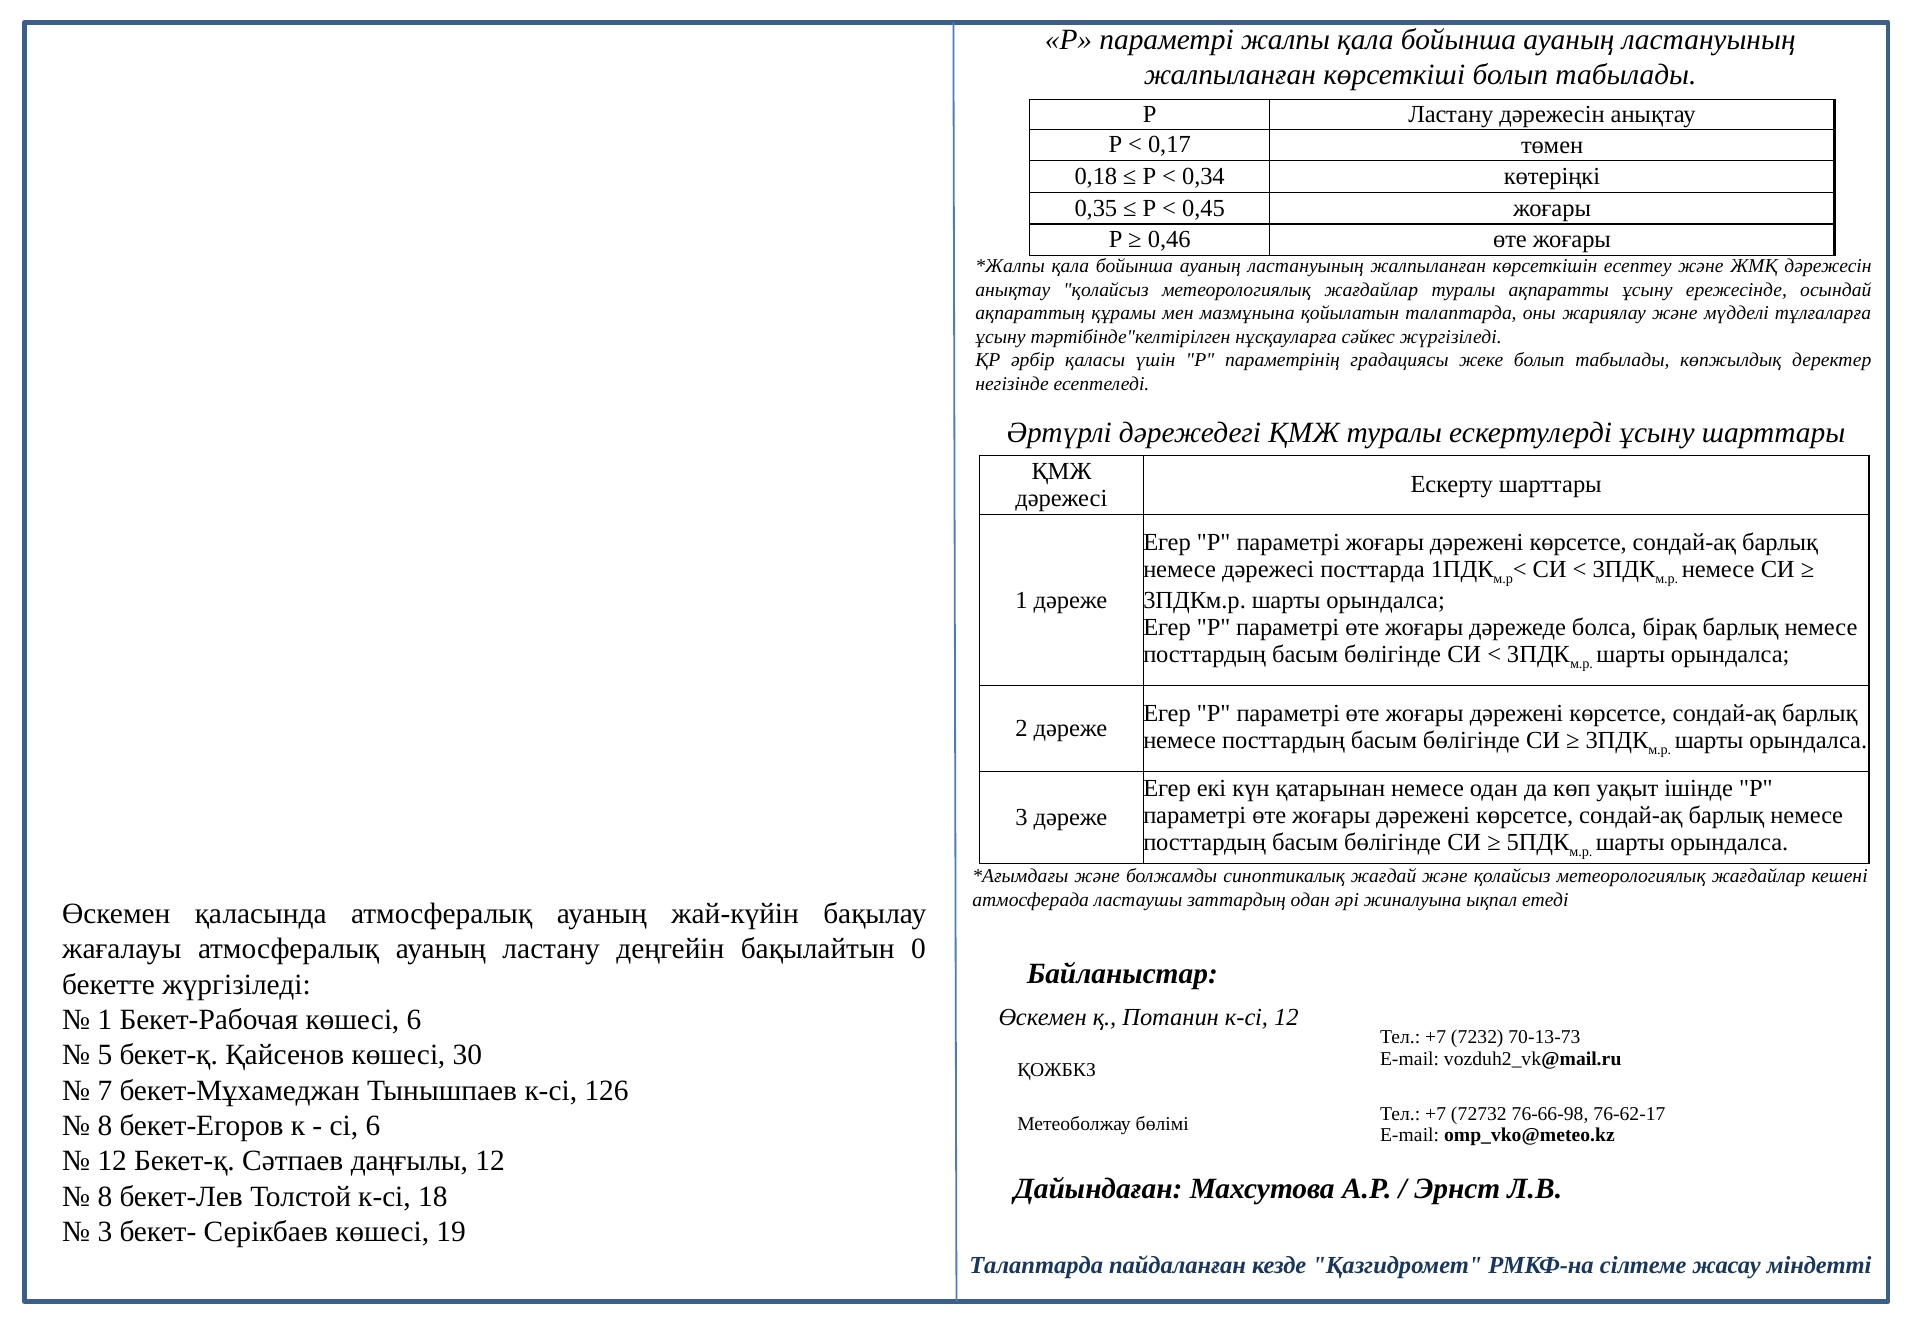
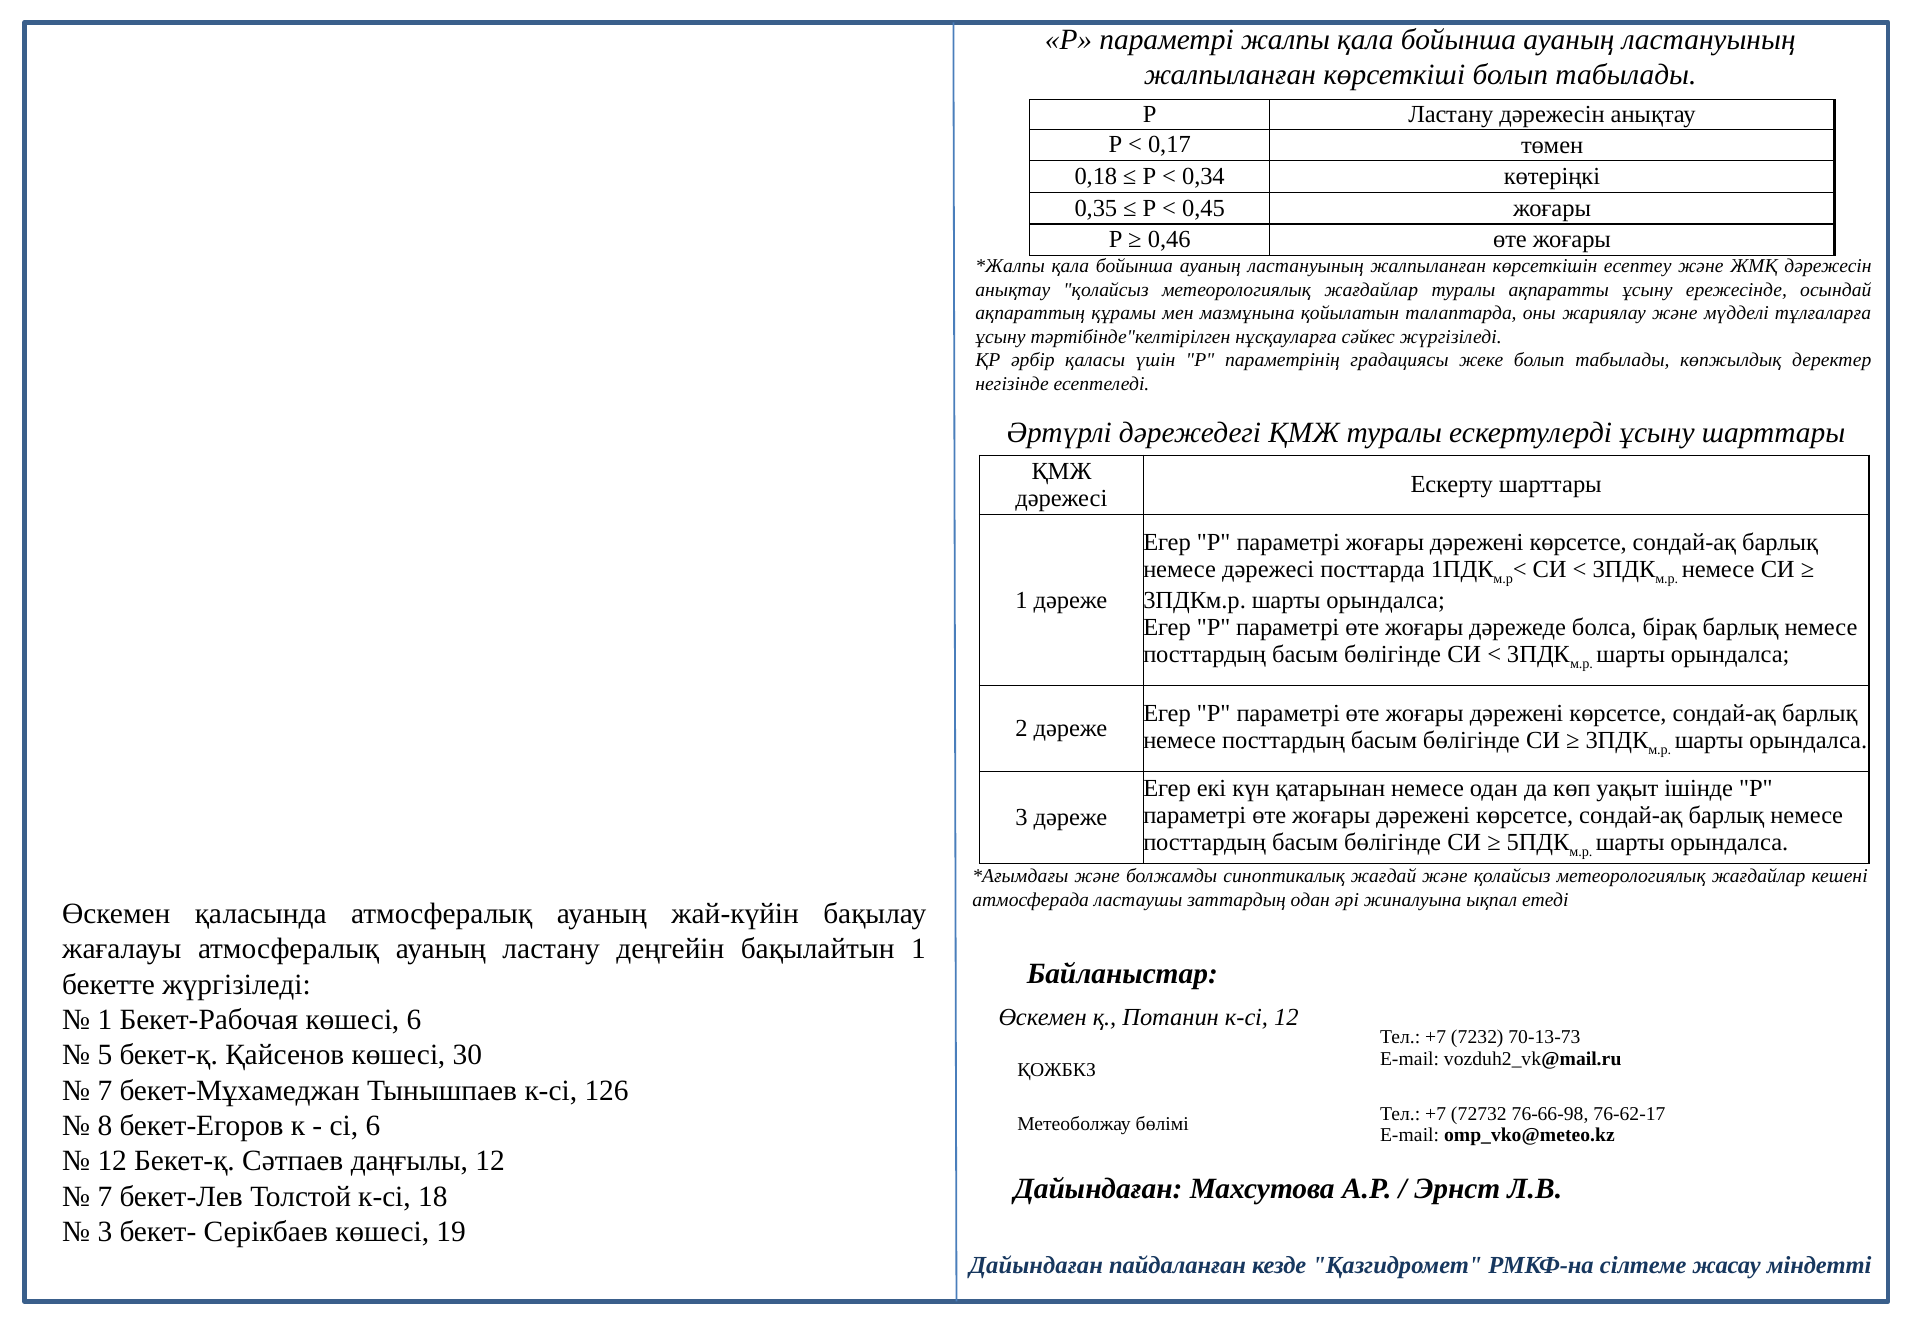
бақылайтын 0: 0 -> 1
8 at (105, 1197): 8 -> 7
Талаптарда at (1036, 1266): Талаптарда -> Дайындаған
